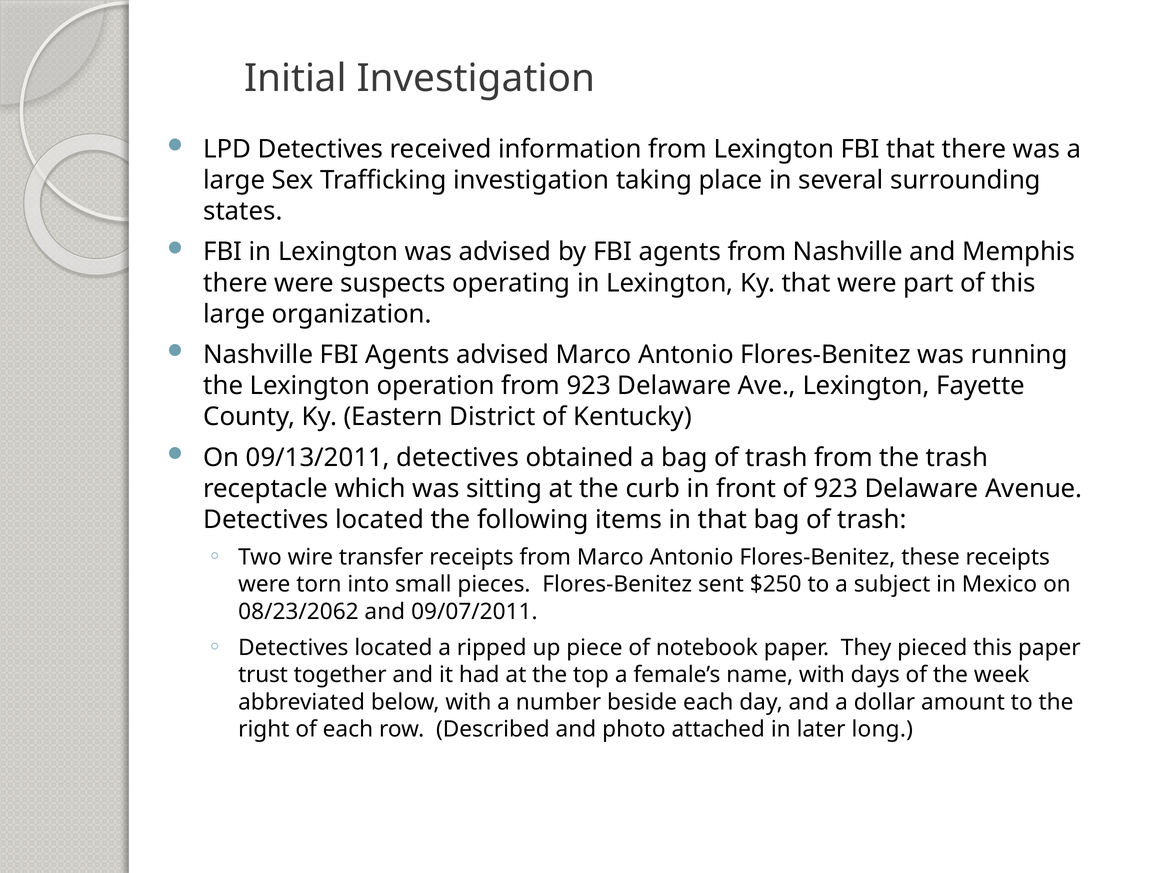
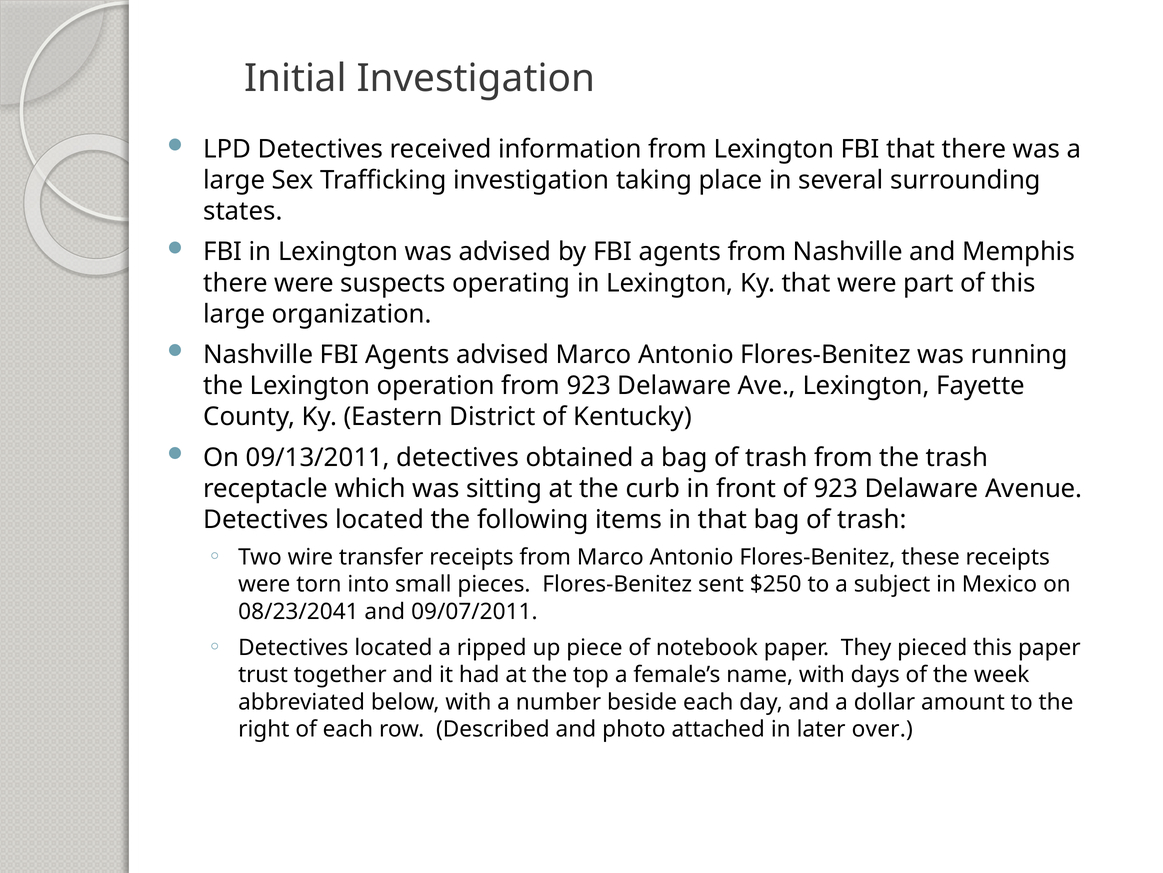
08/23/2062: 08/23/2062 -> 08/23/2041
long: long -> over
